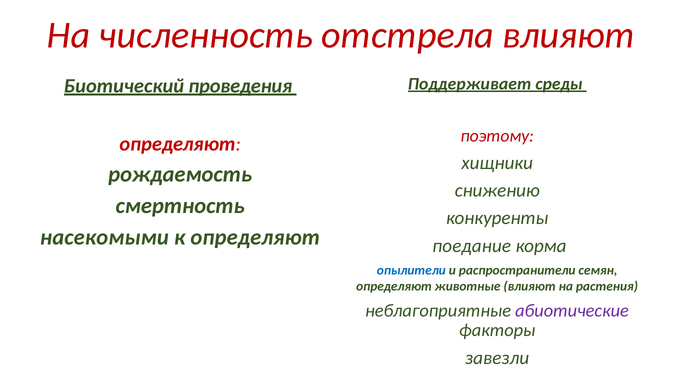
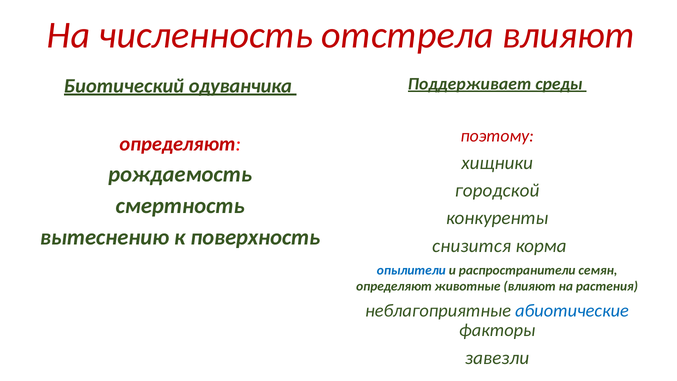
проведения: проведения -> одуванчика
снижению: снижению -> городской
насекомыми: насекомыми -> вытеснению
к определяют: определяют -> поверхность
поедание: поедание -> снизится
абиотические colour: purple -> blue
